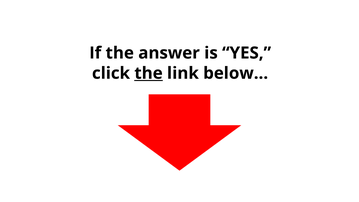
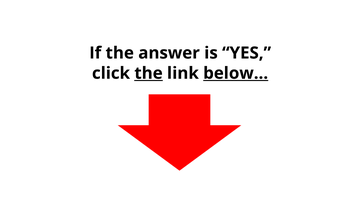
below… underline: none -> present
